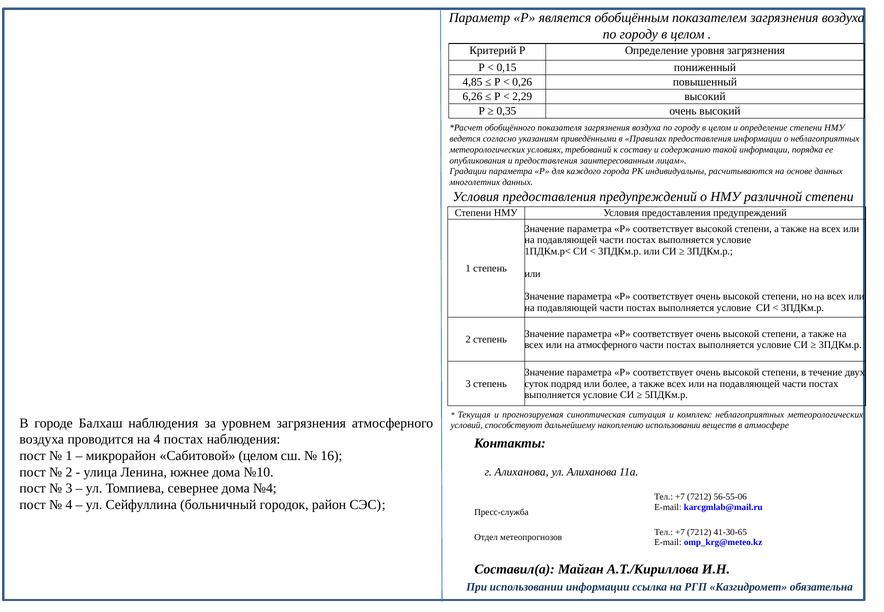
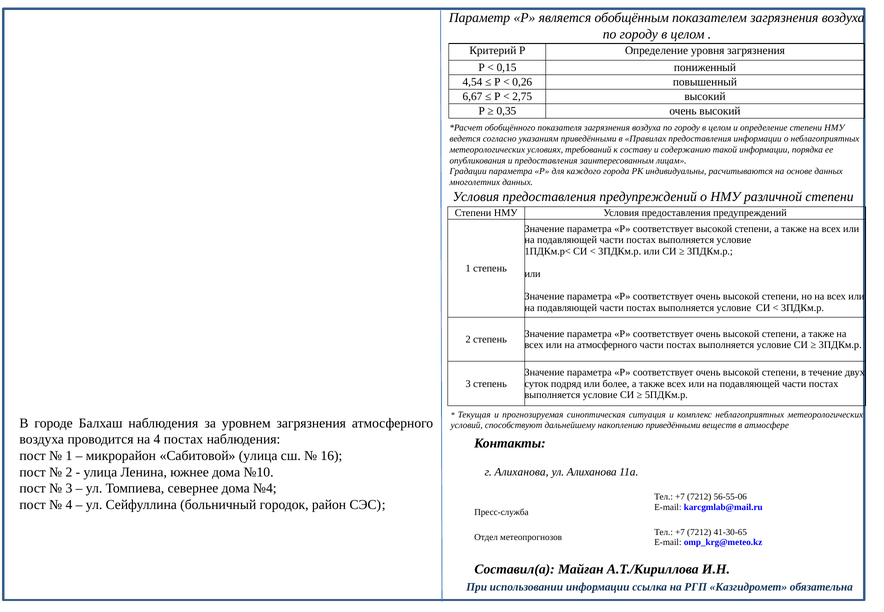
4,85: 4,85 -> 4,54
6,26: 6,26 -> 6,67
2,29: 2,29 -> 2,75
накоплению использовании: использовании -> приведёнными
Сабитовой целом: целом -> улица
